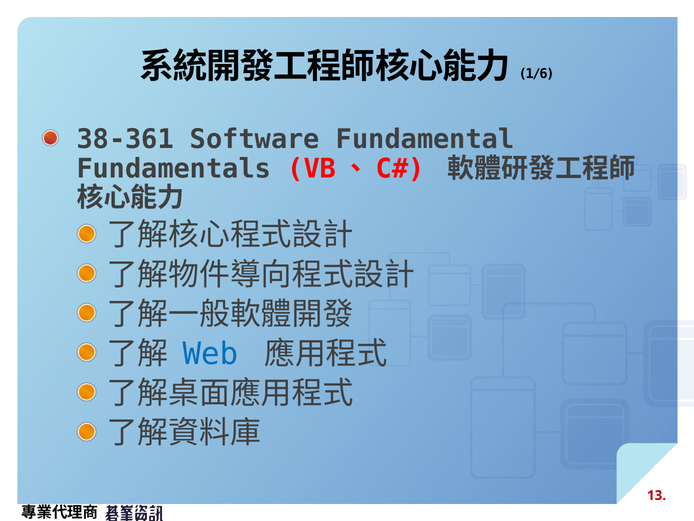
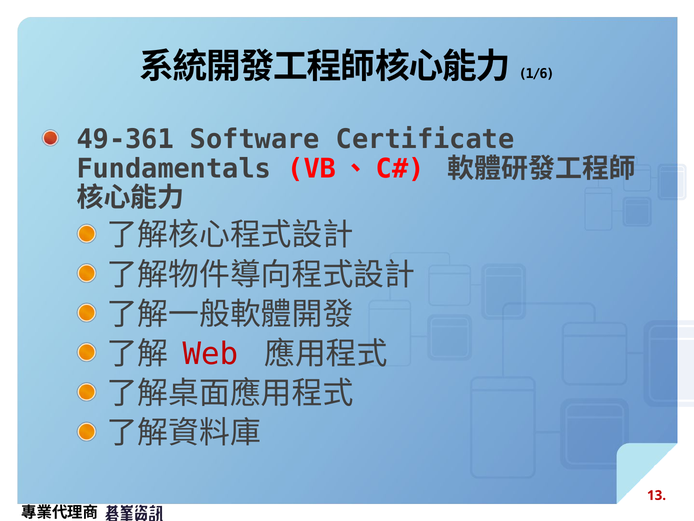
38-361: 38-361 -> 49-361
Fundamental: Fundamental -> Certificate
Web colour: blue -> red
